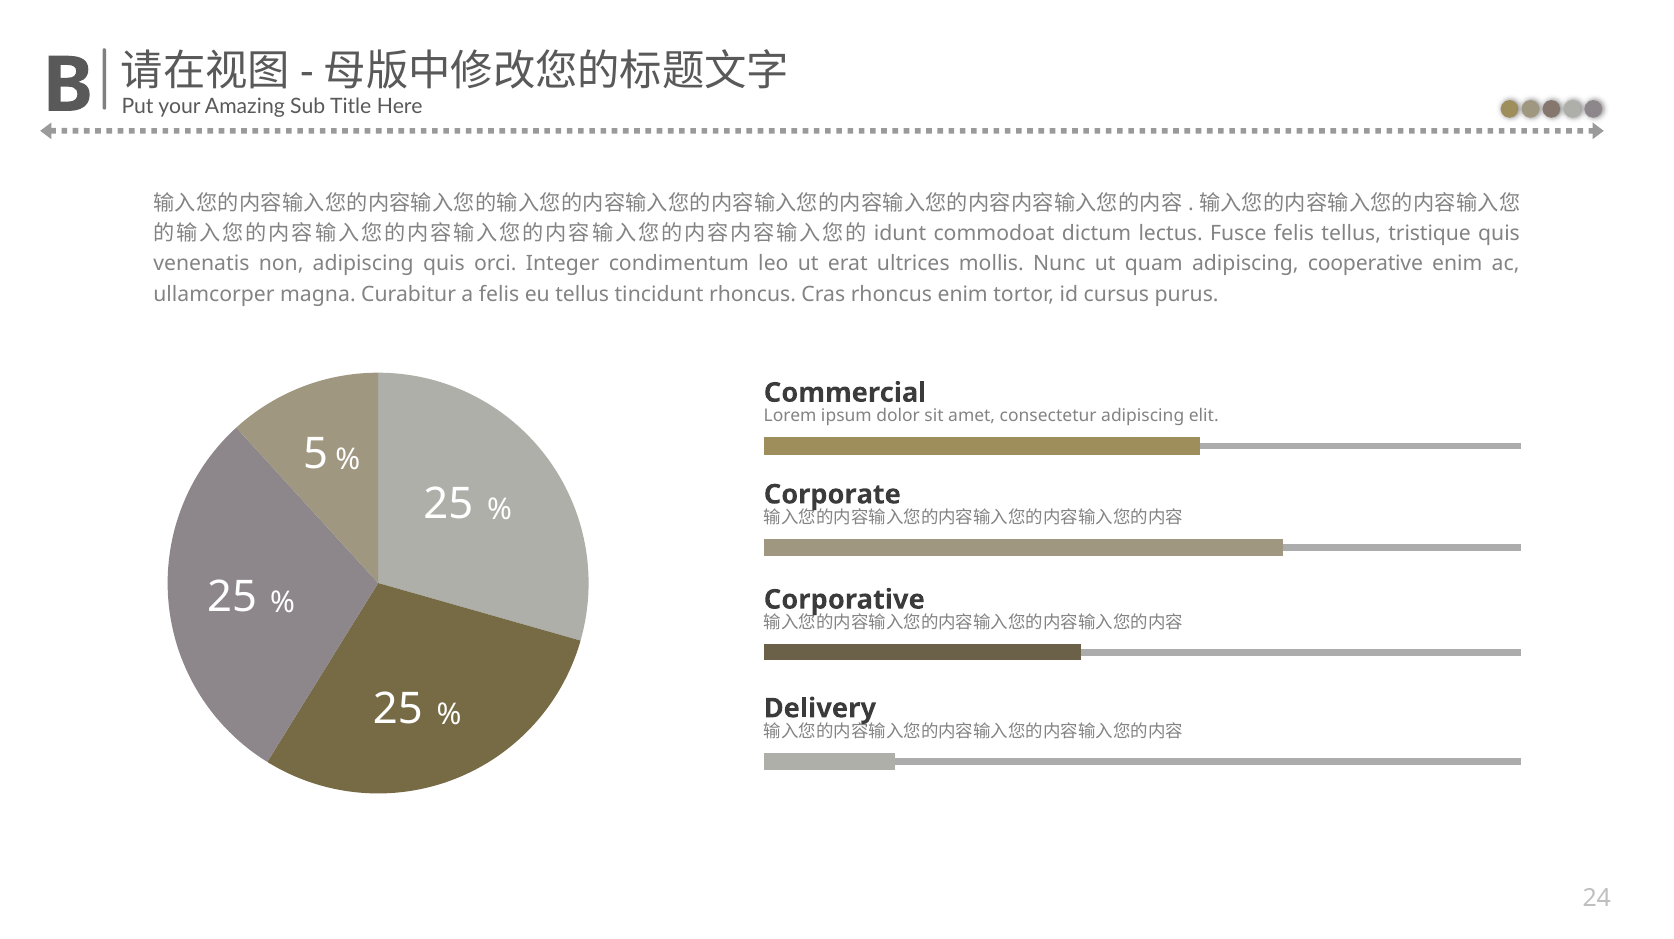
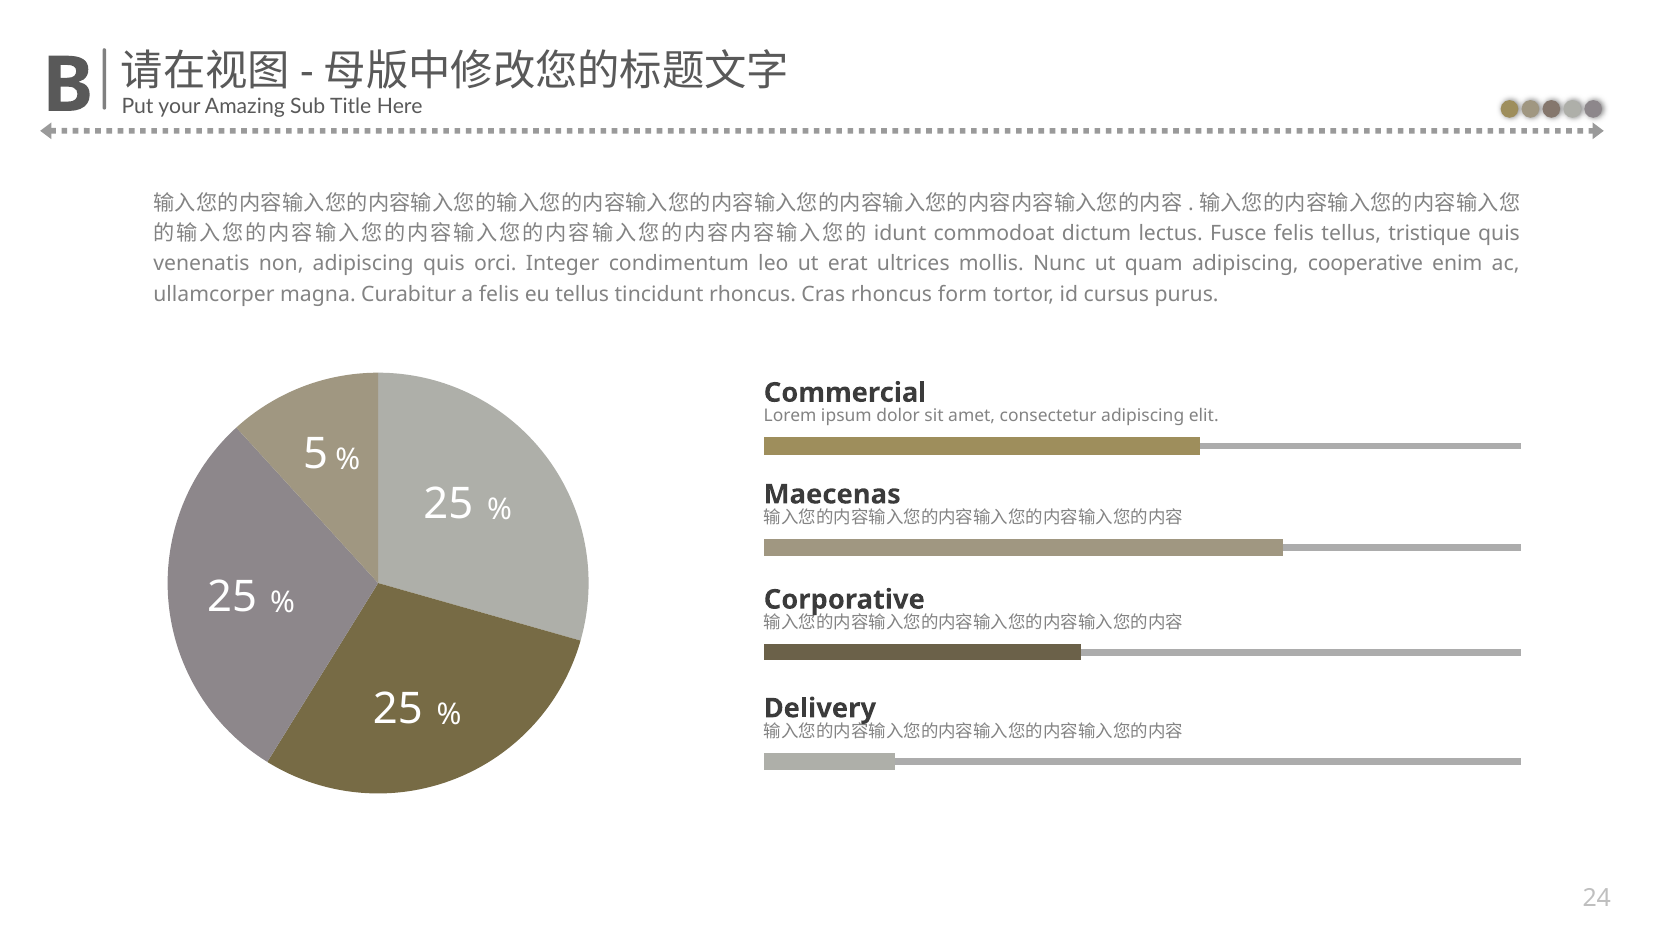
rhoncus enim: enim -> form
Corporate: Corporate -> Maecenas
